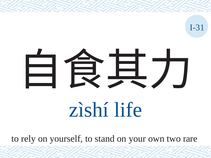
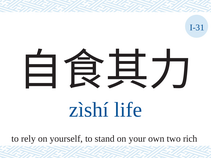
rare: rare -> rich
